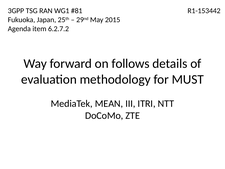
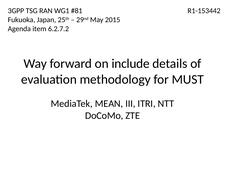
follows: follows -> include
